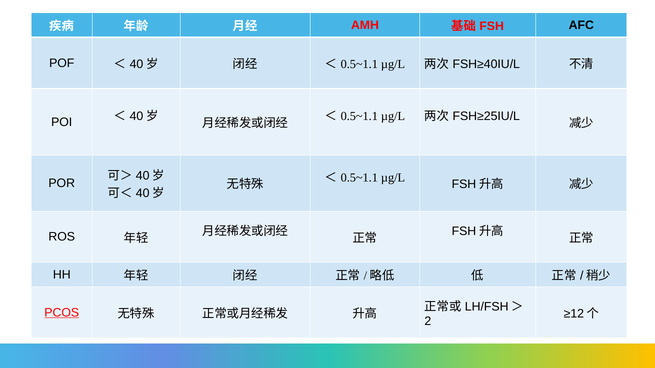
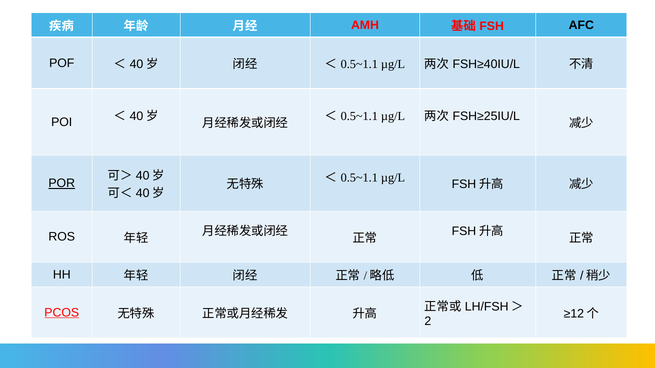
POR underline: none -> present
